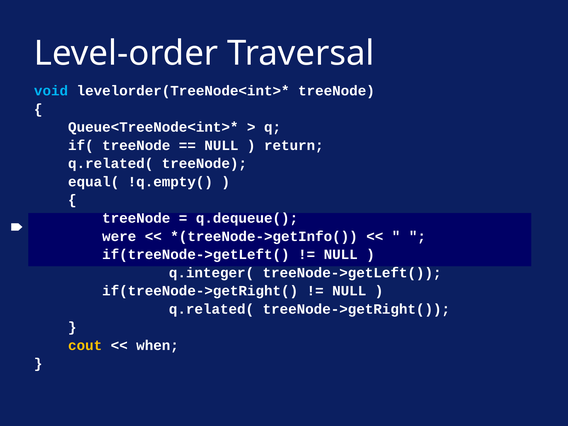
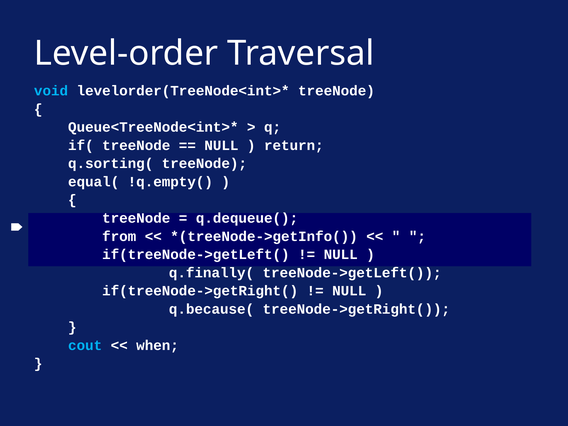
q.related( at (111, 164): q.related( -> q.sorting(
were: were -> from
q.integer(: q.integer( -> q.finally(
q.related( at (212, 309): q.related( -> q.because(
cout colour: yellow -> light blue
